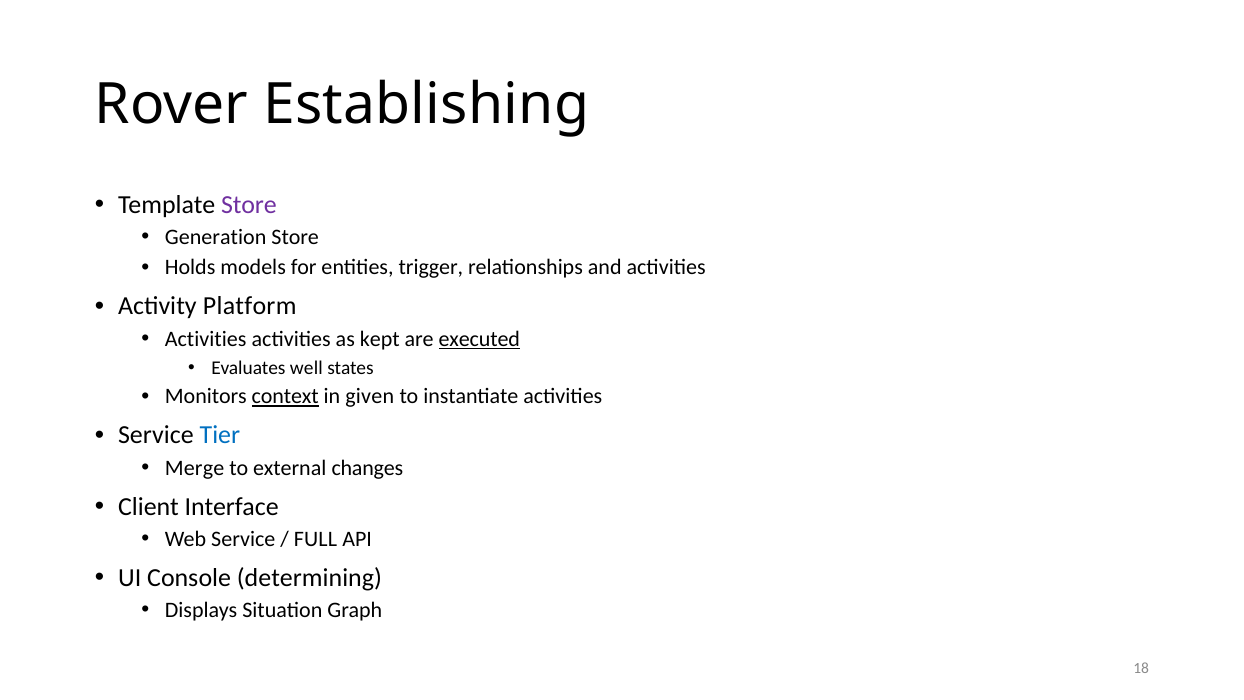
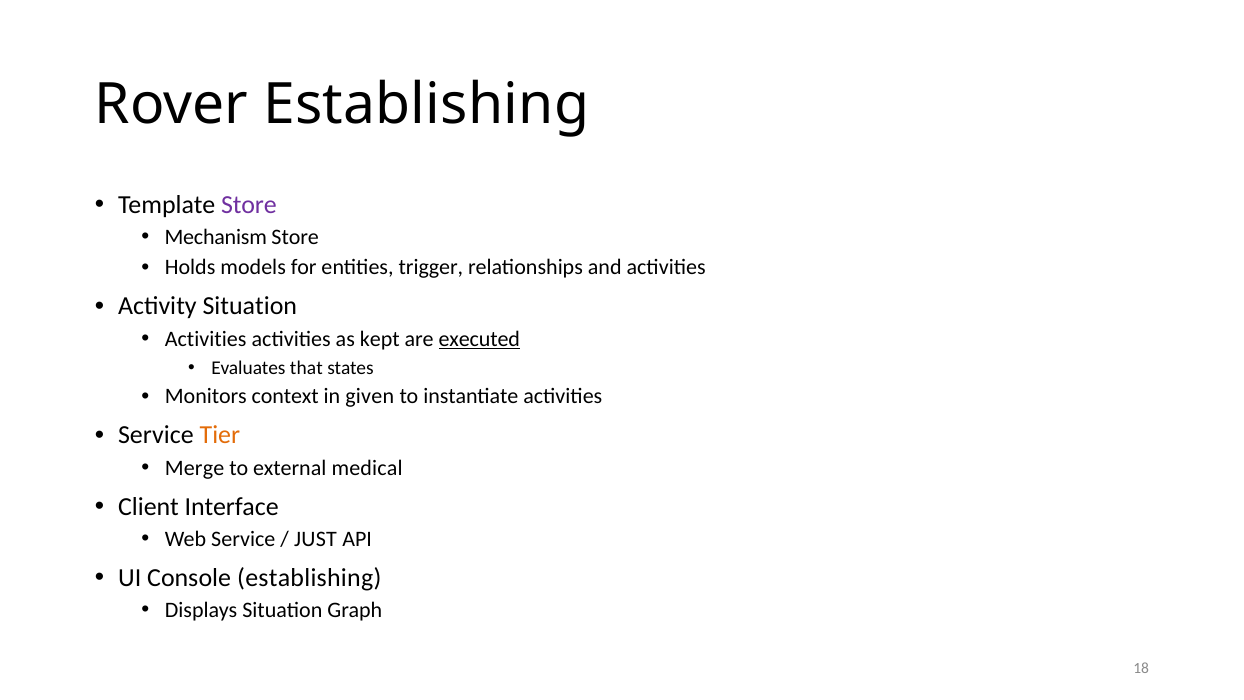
Generation: Generation -> Mechanism
Activity Platform: Platform -> Situation
well: well -> that
context underline: present -> none
Tier colour: blue -> orange
changes: changes -> medical
FULL: FULL -> JUST
Console determining: determining -> establishing
